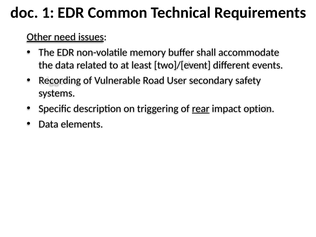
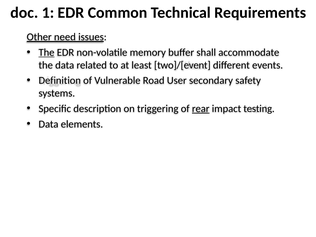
The at (47, 52) underline: none -> present
Recording: Recording -> Definition
option: option -> testing
